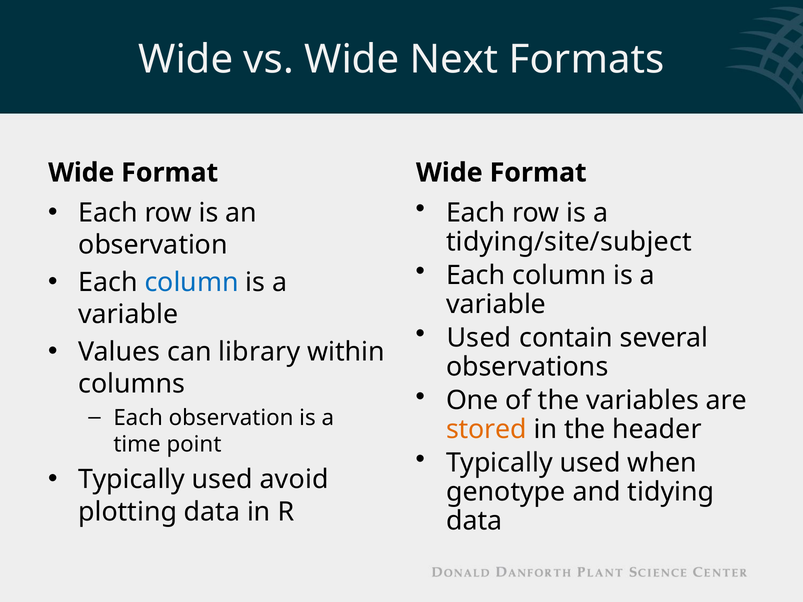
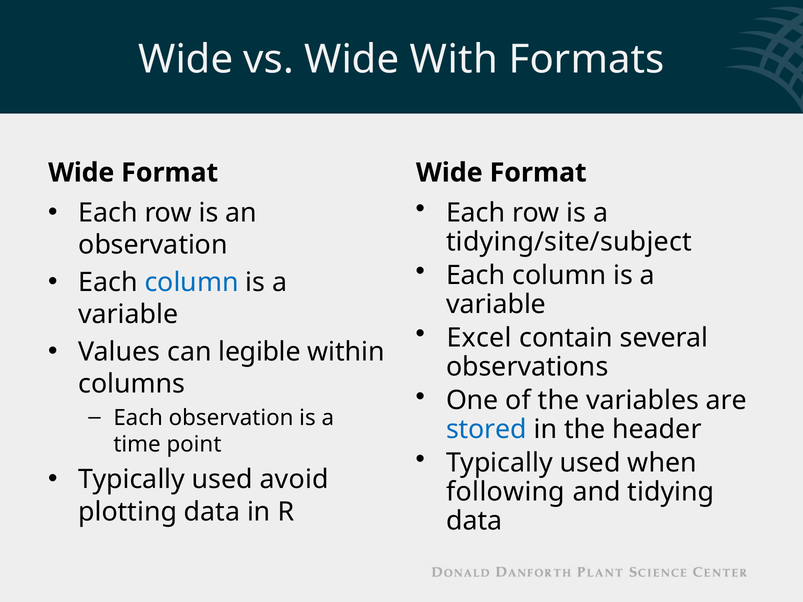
Next: Next -> With
Used at (479, 338): Used -> Excel
library: library -> legible
stored colour: orange -> blue
genotype: genotype -> following
